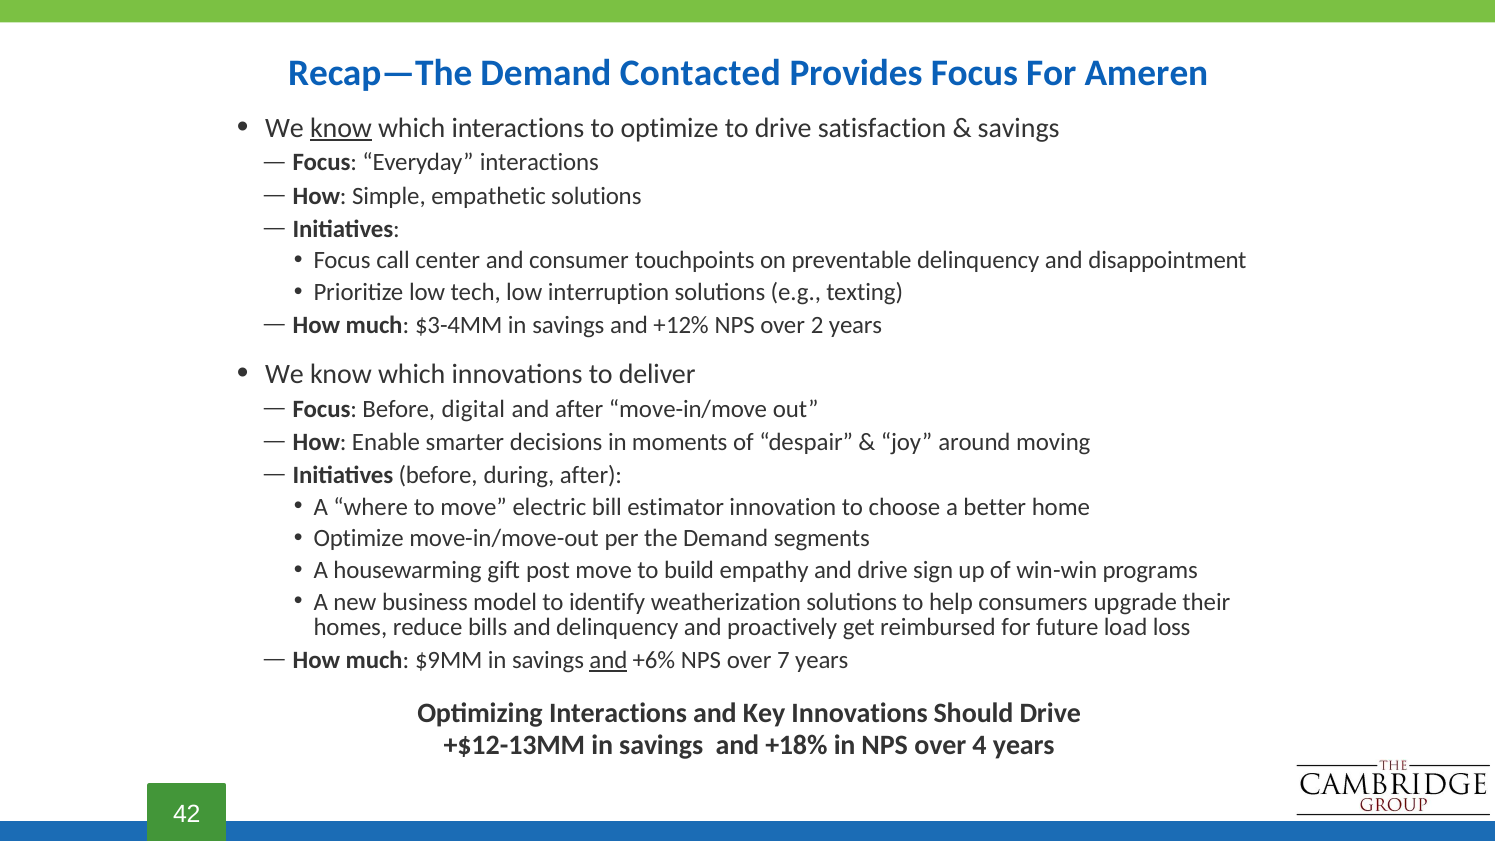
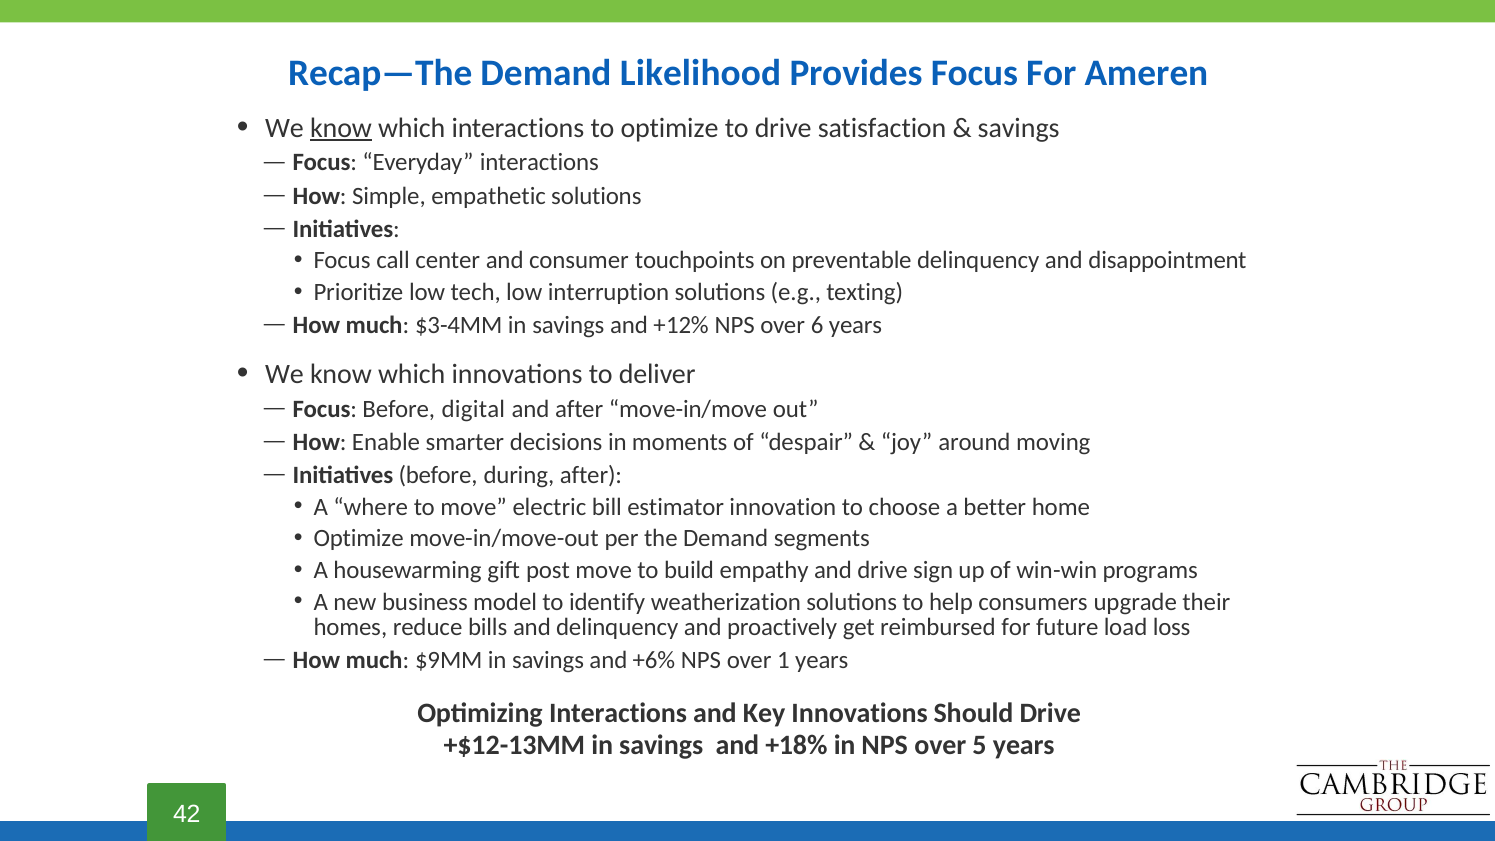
Contacted: Contacted -> Likelihood
2: 2 -> 6
and at (608, 660) underline: present -> none
7: 7 -> 1
4: 4 -> 5
